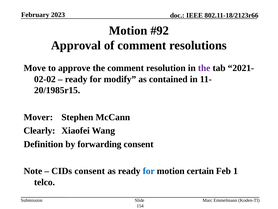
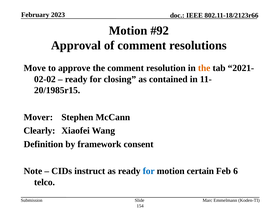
the at (204, 68) colour: purple -> orange
modify: modify -> closing
forwarding: forwarding -> framework
CIDs consent: consent -> instruct
1: 1 -> 6
